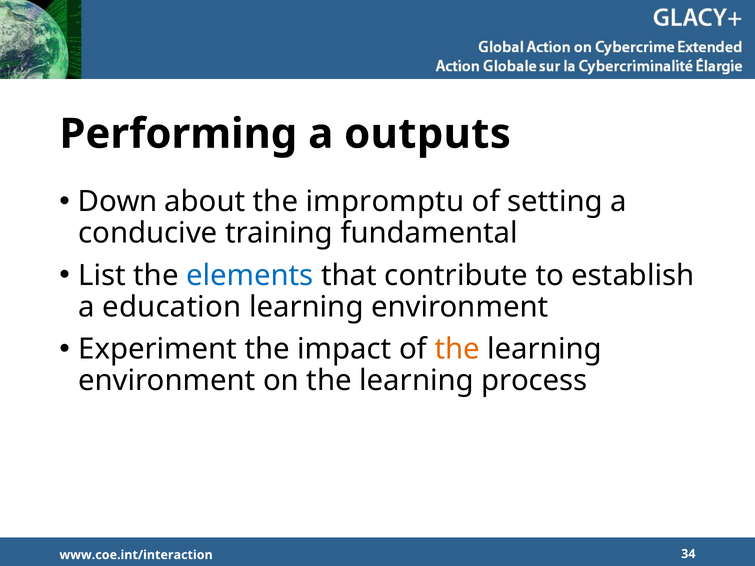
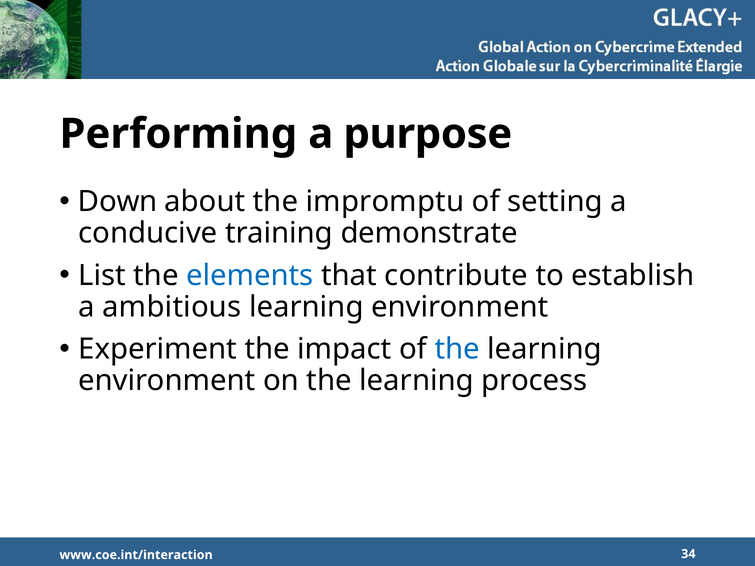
outputs: outputs -> purpose
fundamental: fundamental -> demonstrate
education: education -> ambitious
the at (457, 349) colour: orange -> blue
